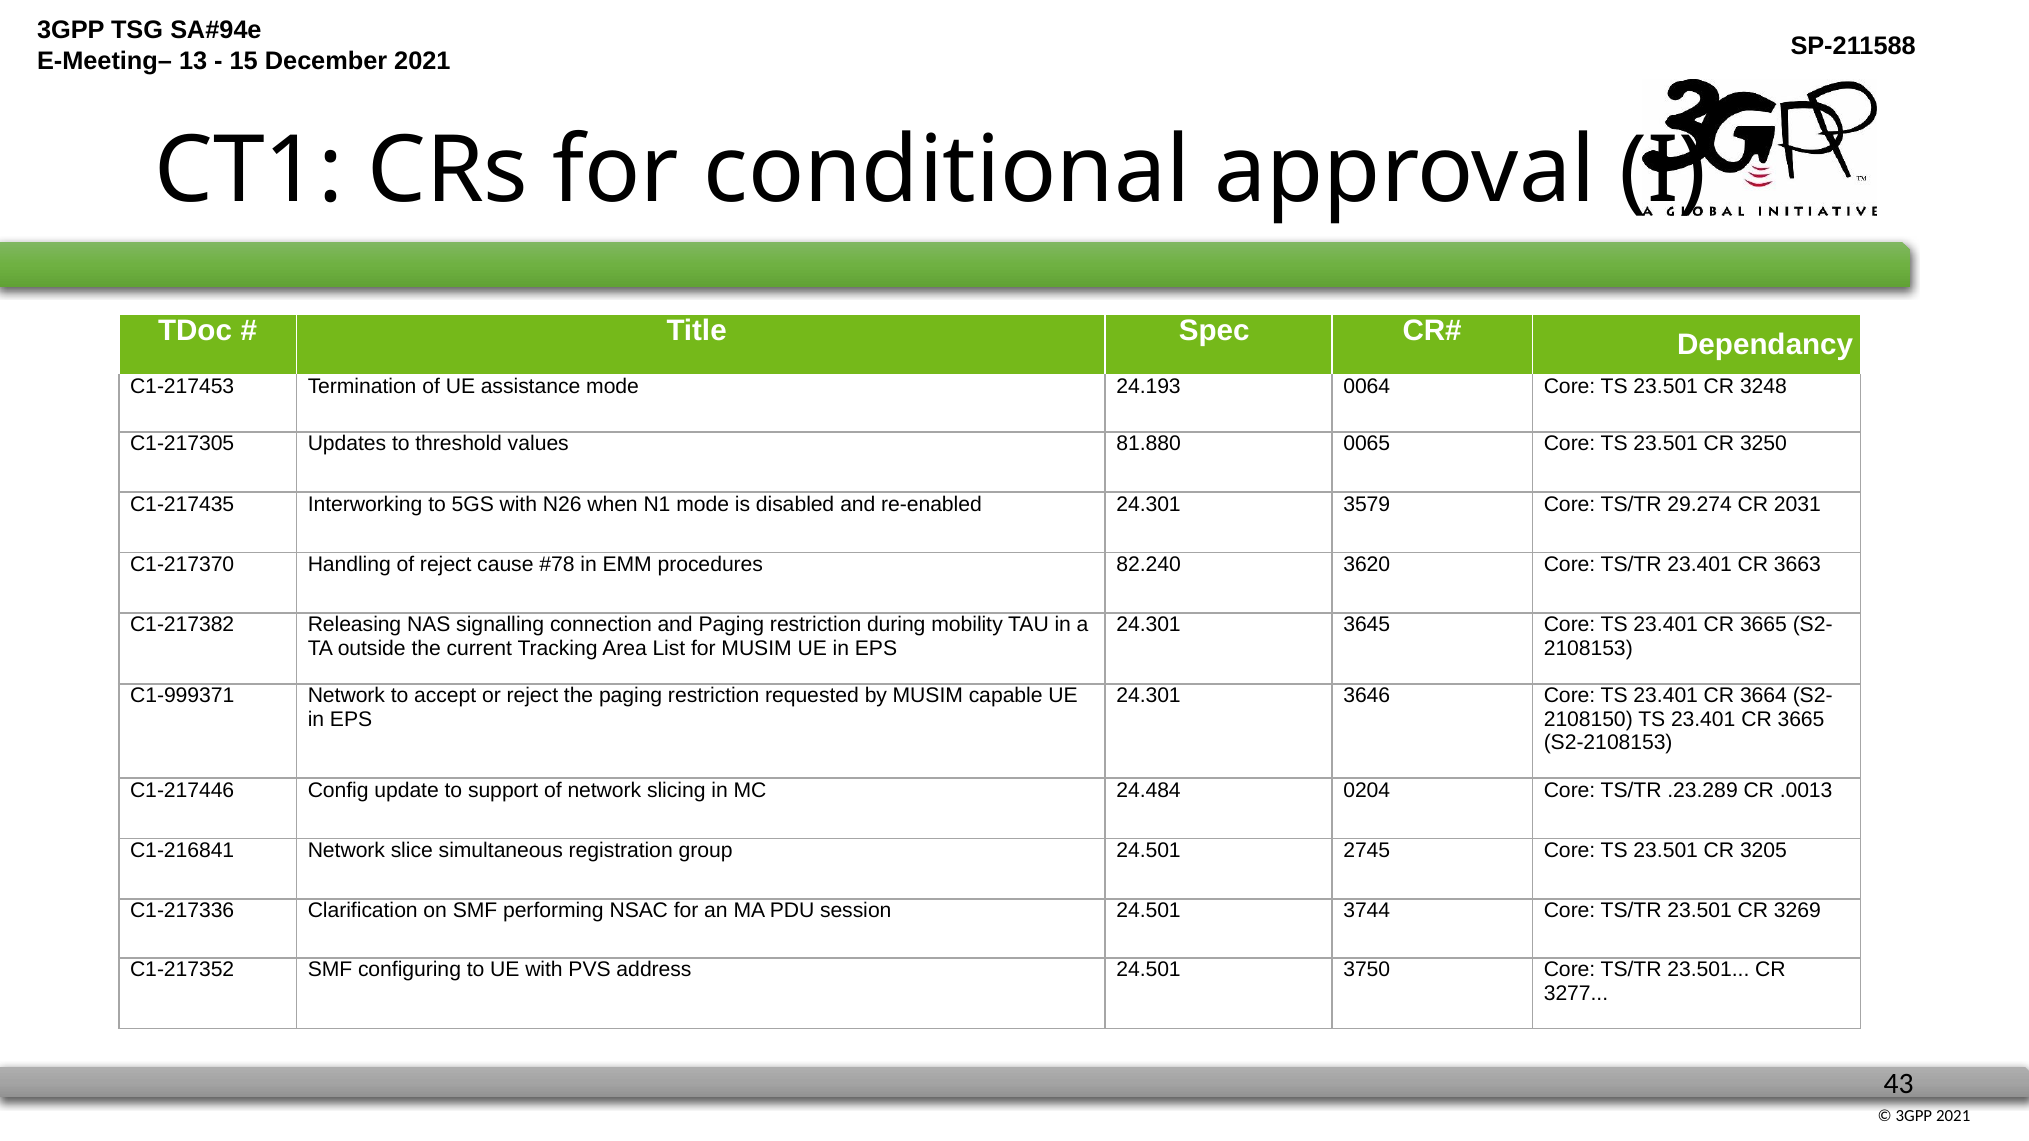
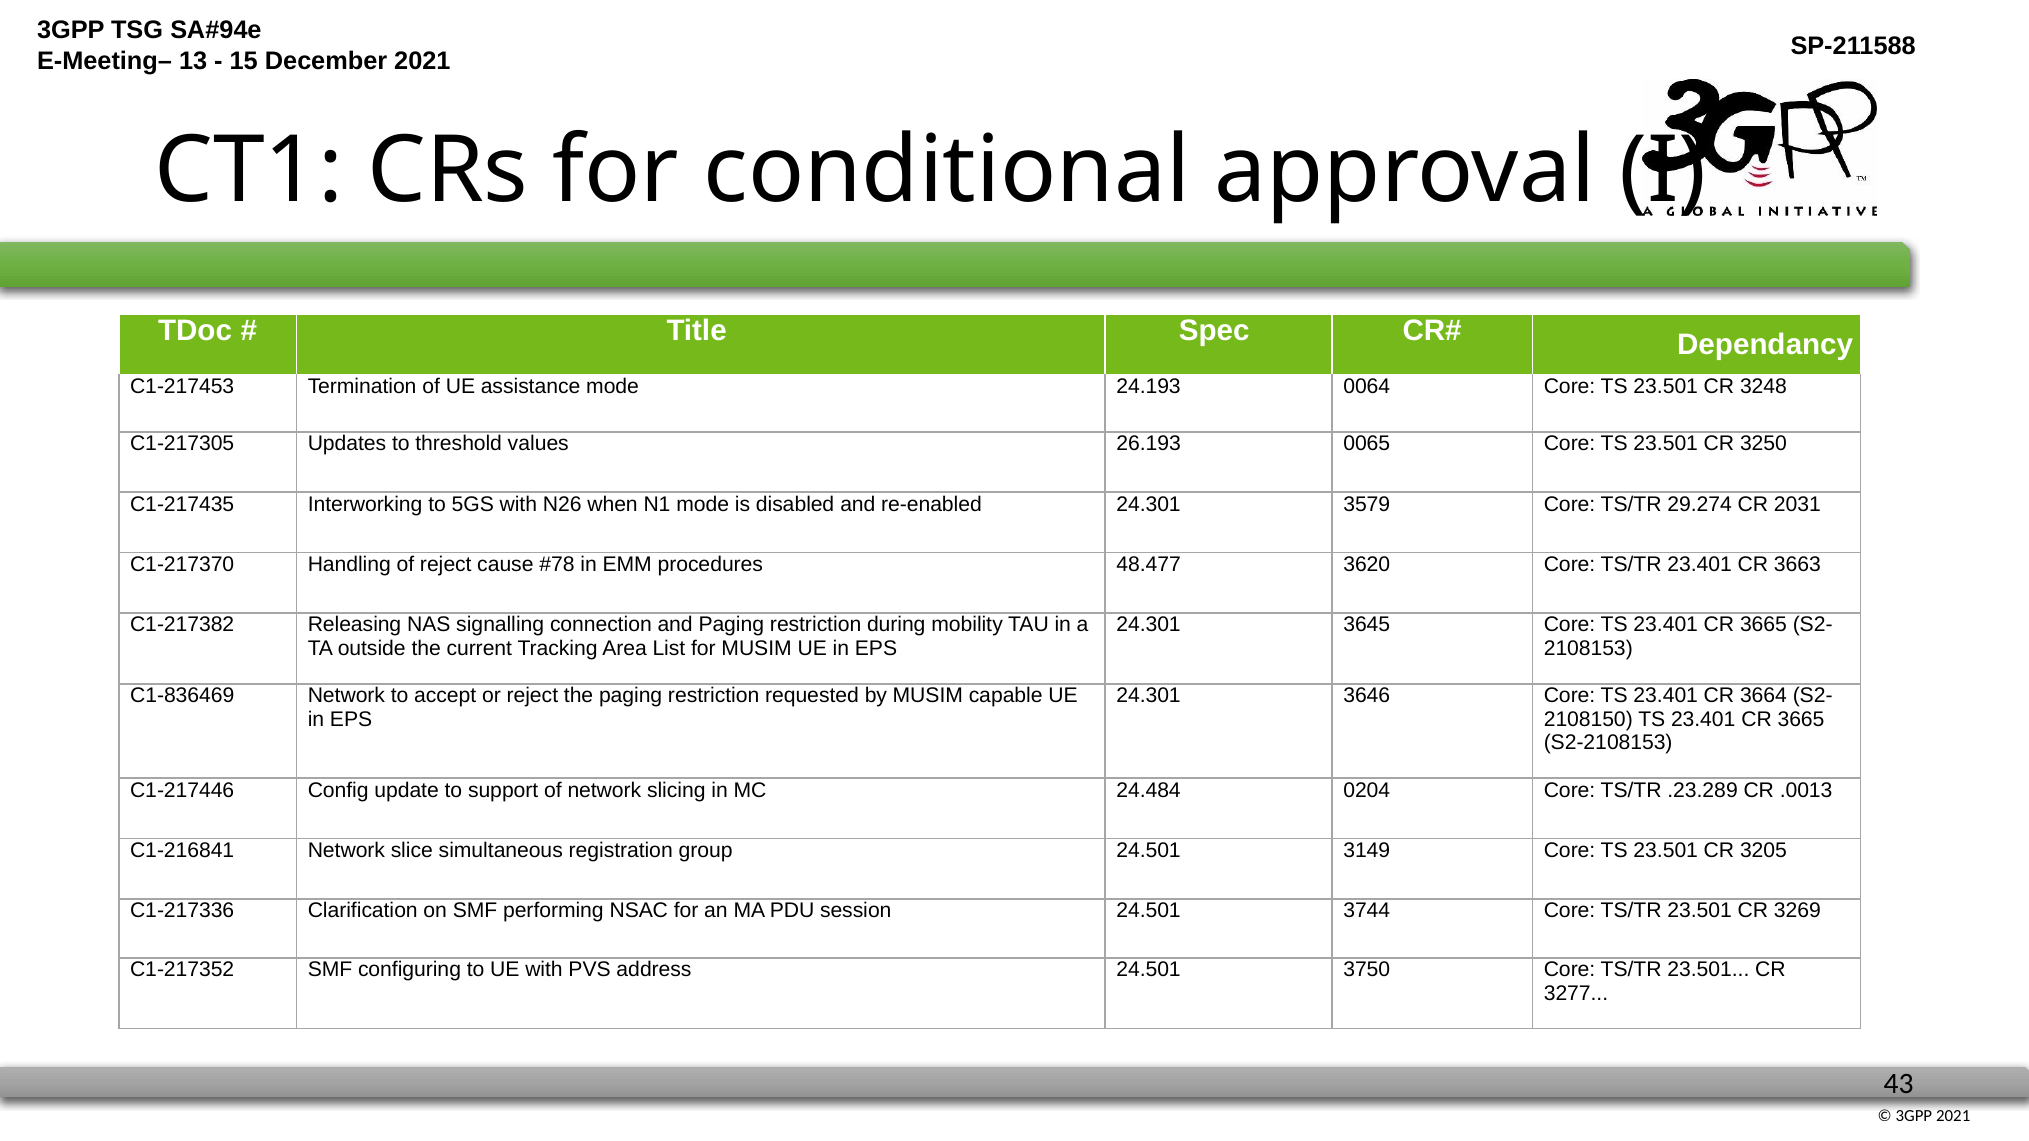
81.880: 81.880 -> 26.193
82.240: 82.240 -> 48.477
C1-999371: C1-999371 -> C1-836469
2745: 2745 -> 3149
